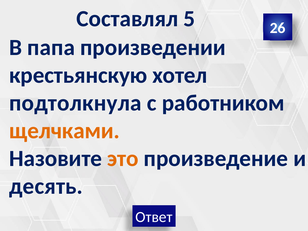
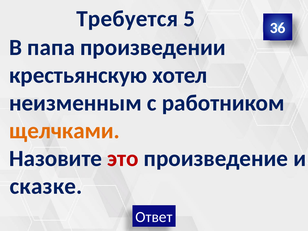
Составлял: Составлял -> Требуется
26: 26 -> 36
подтолкнула: подтолкнула -> неизменным
это colour: orange -> red
десять: десять -> сказке
